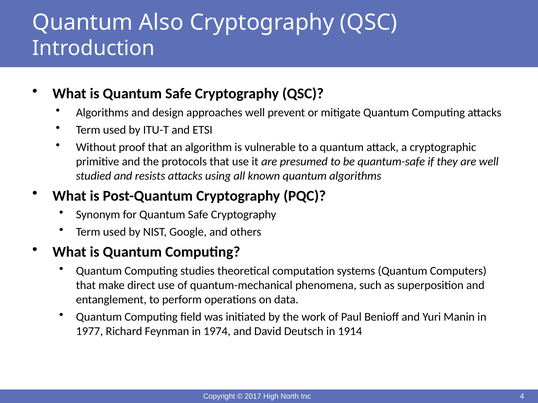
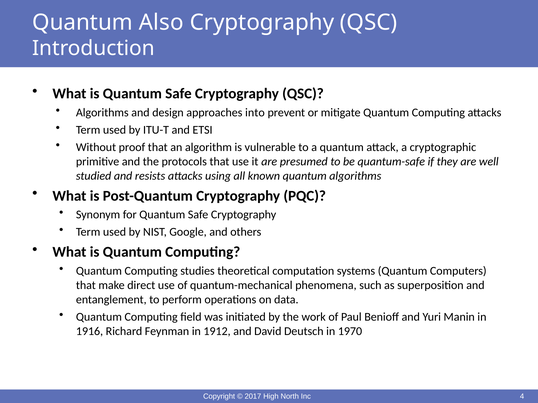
approaches well: well -> into
1977: 1977 -> 1916
1974: 1974 -> 1912
1914: 1914 -> 1970
